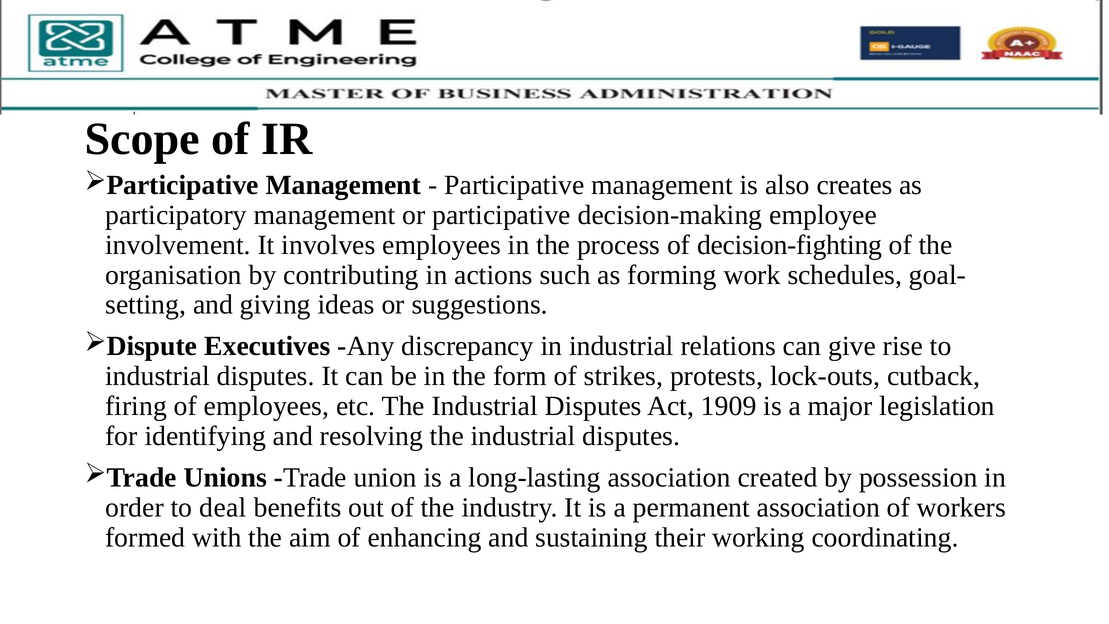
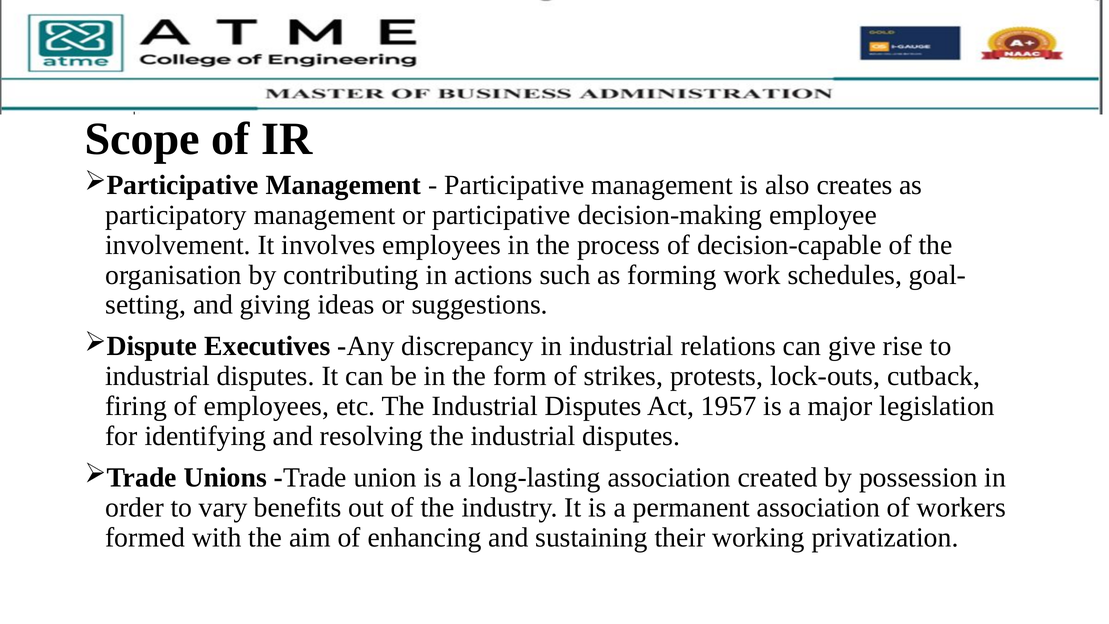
decision-fighting: decision-fighting -> decision-capable
1909: 1909 -> 1957
deal: deal -> vary
coordinating: coordinating -> privatization
